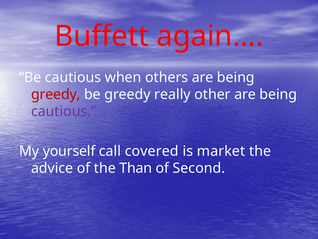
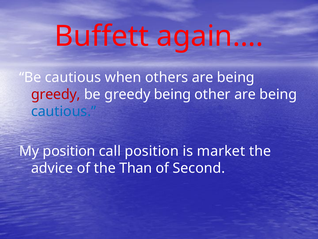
greedy really: really -> being
cautious at (64, 111) colour: purple -> blue
My yourself: yourself -> position
call covered: covered -> position
